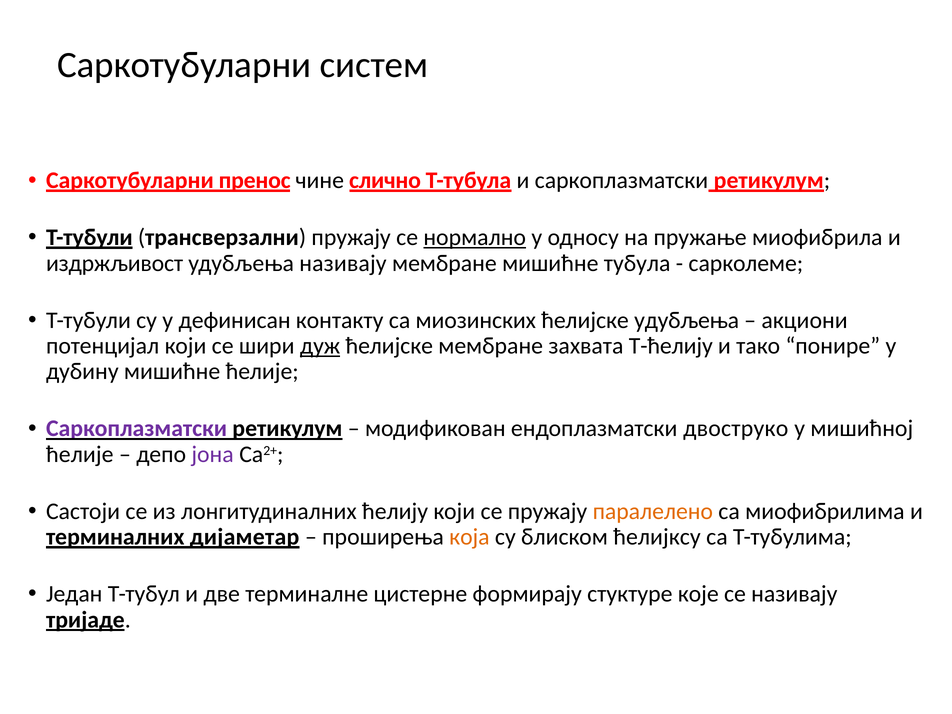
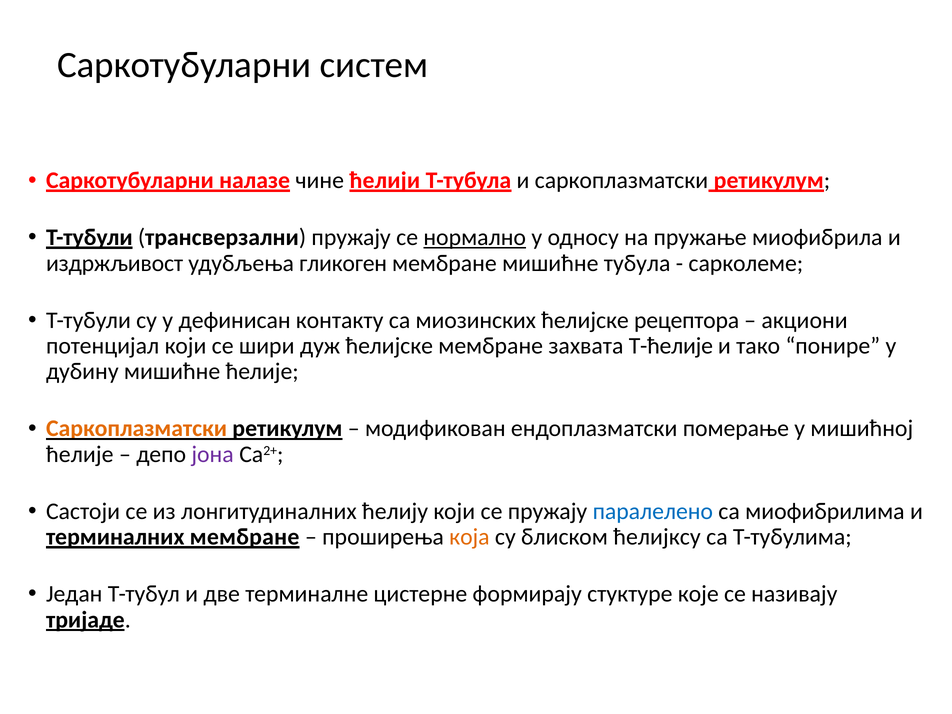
пренос: пренос -> налазе
слично: слично -> ћелији
удубљења називају: називају -> гликоген
ћелијске удубљења: удубљења -> рецептора
дуж underline: present -> none
Т-ћелију: Т-ћелију -> Т-ћелије
Саркоплазматски at (137, 429) colour: purple -> orange
двоструко: двоструко -> померање
паралелено colour: orange -> blue
терминалних дијаметар: дијаметар -> мембране
